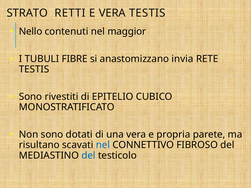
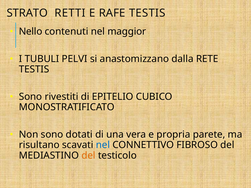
E VERA: VERA -> RAFE
FIBRE: FIBRE -> PELVI
invia: invia -> dalla
del at (88, 156) colour: blue -> orange
